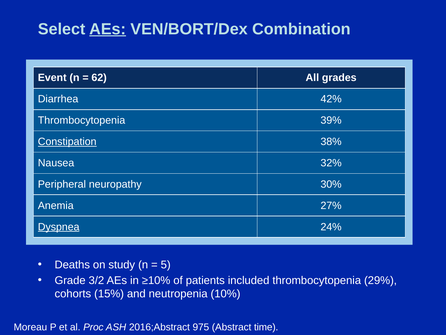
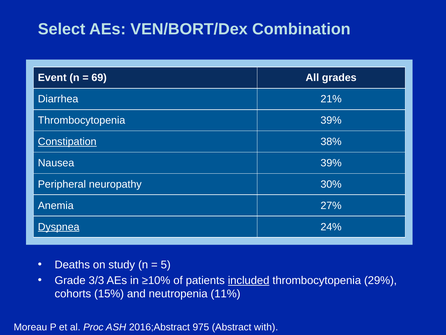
AEs at (108, 29) underline: present -> none
62: 62 -> 69
42%: 42% -> 21%
Nausea 32%: 32% -> 39%
3/2: 3/2 -> 3/3
included underline: none -> present
10%: 10% -> 11%
time: time -> with
